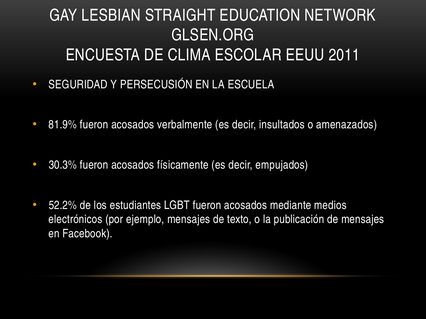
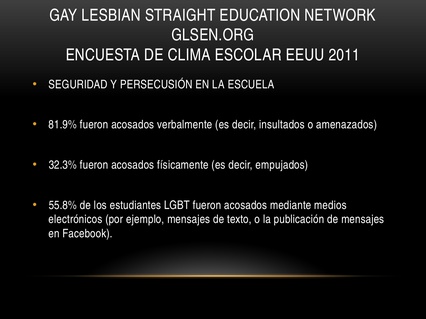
30.3%: 30.3% -> 32.3%
52.2%: 52.2% -> 55.8%
